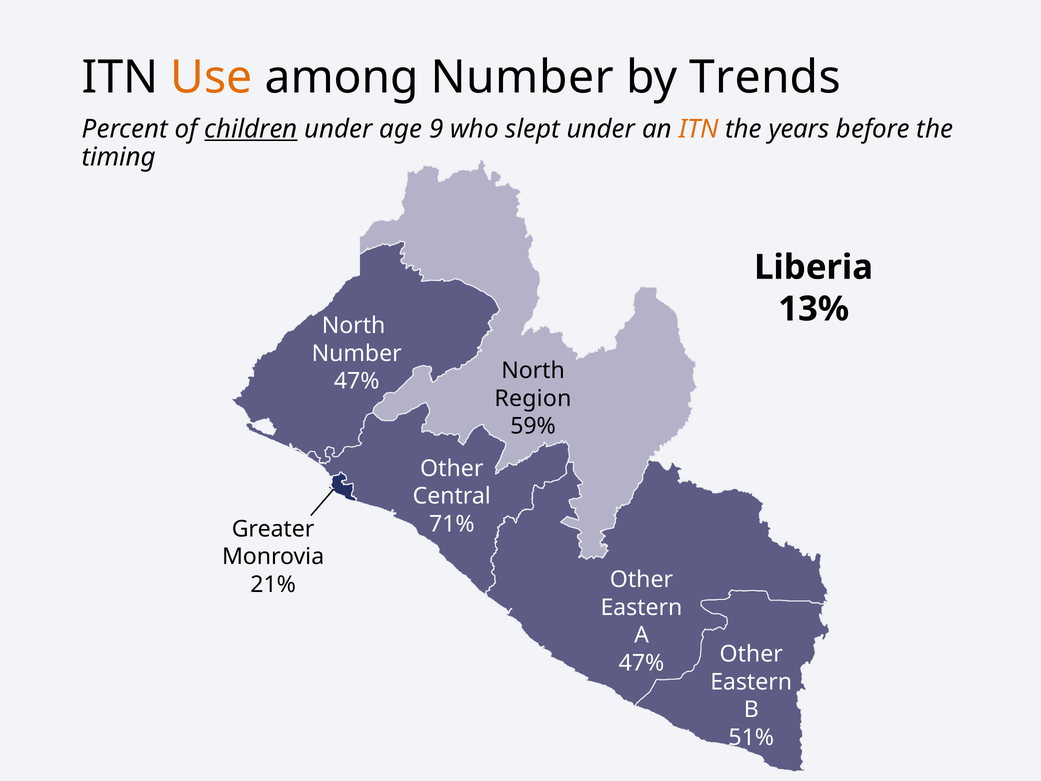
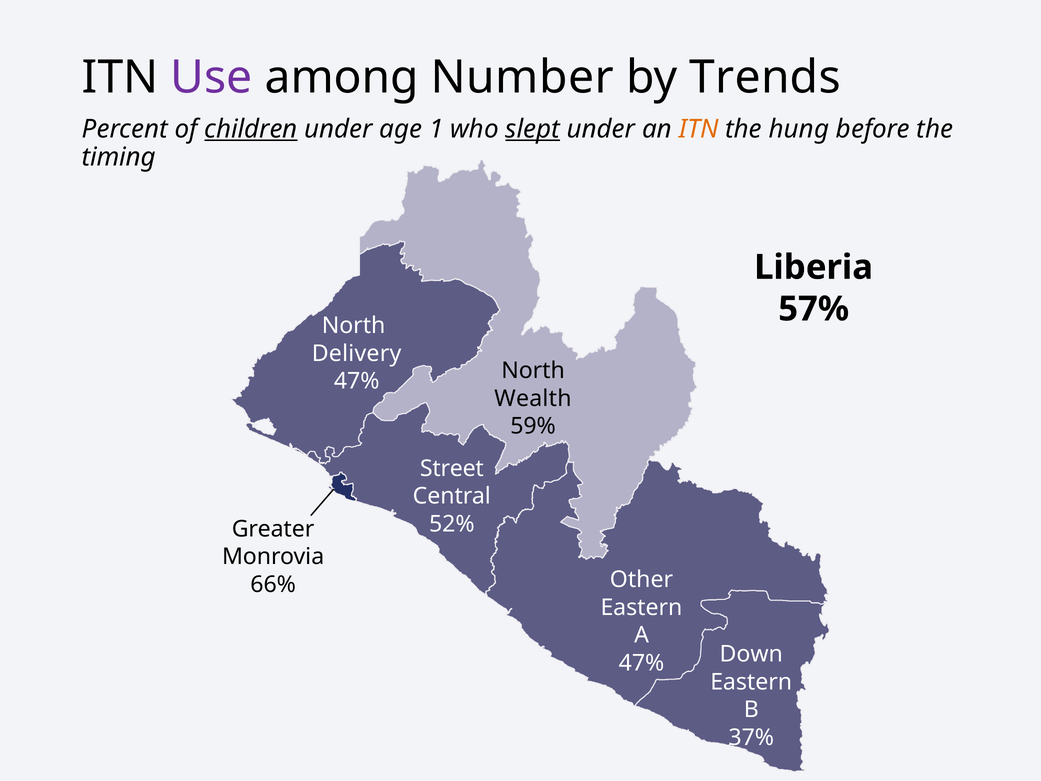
Use colour: orange -> purple
9: 9 -> 1
slept underline: none -> present
years: years -> hung
13%: 13% -> 57%
Number at (357, 353): Number -> Delivery
Region: Region -> Wealth
Other at (452, 468): Other -> Street
71%: 71% -> 52%
21%: 21% -> 66%
Other at (751, 654): Other -> Down
51%: 51% -> 37%
